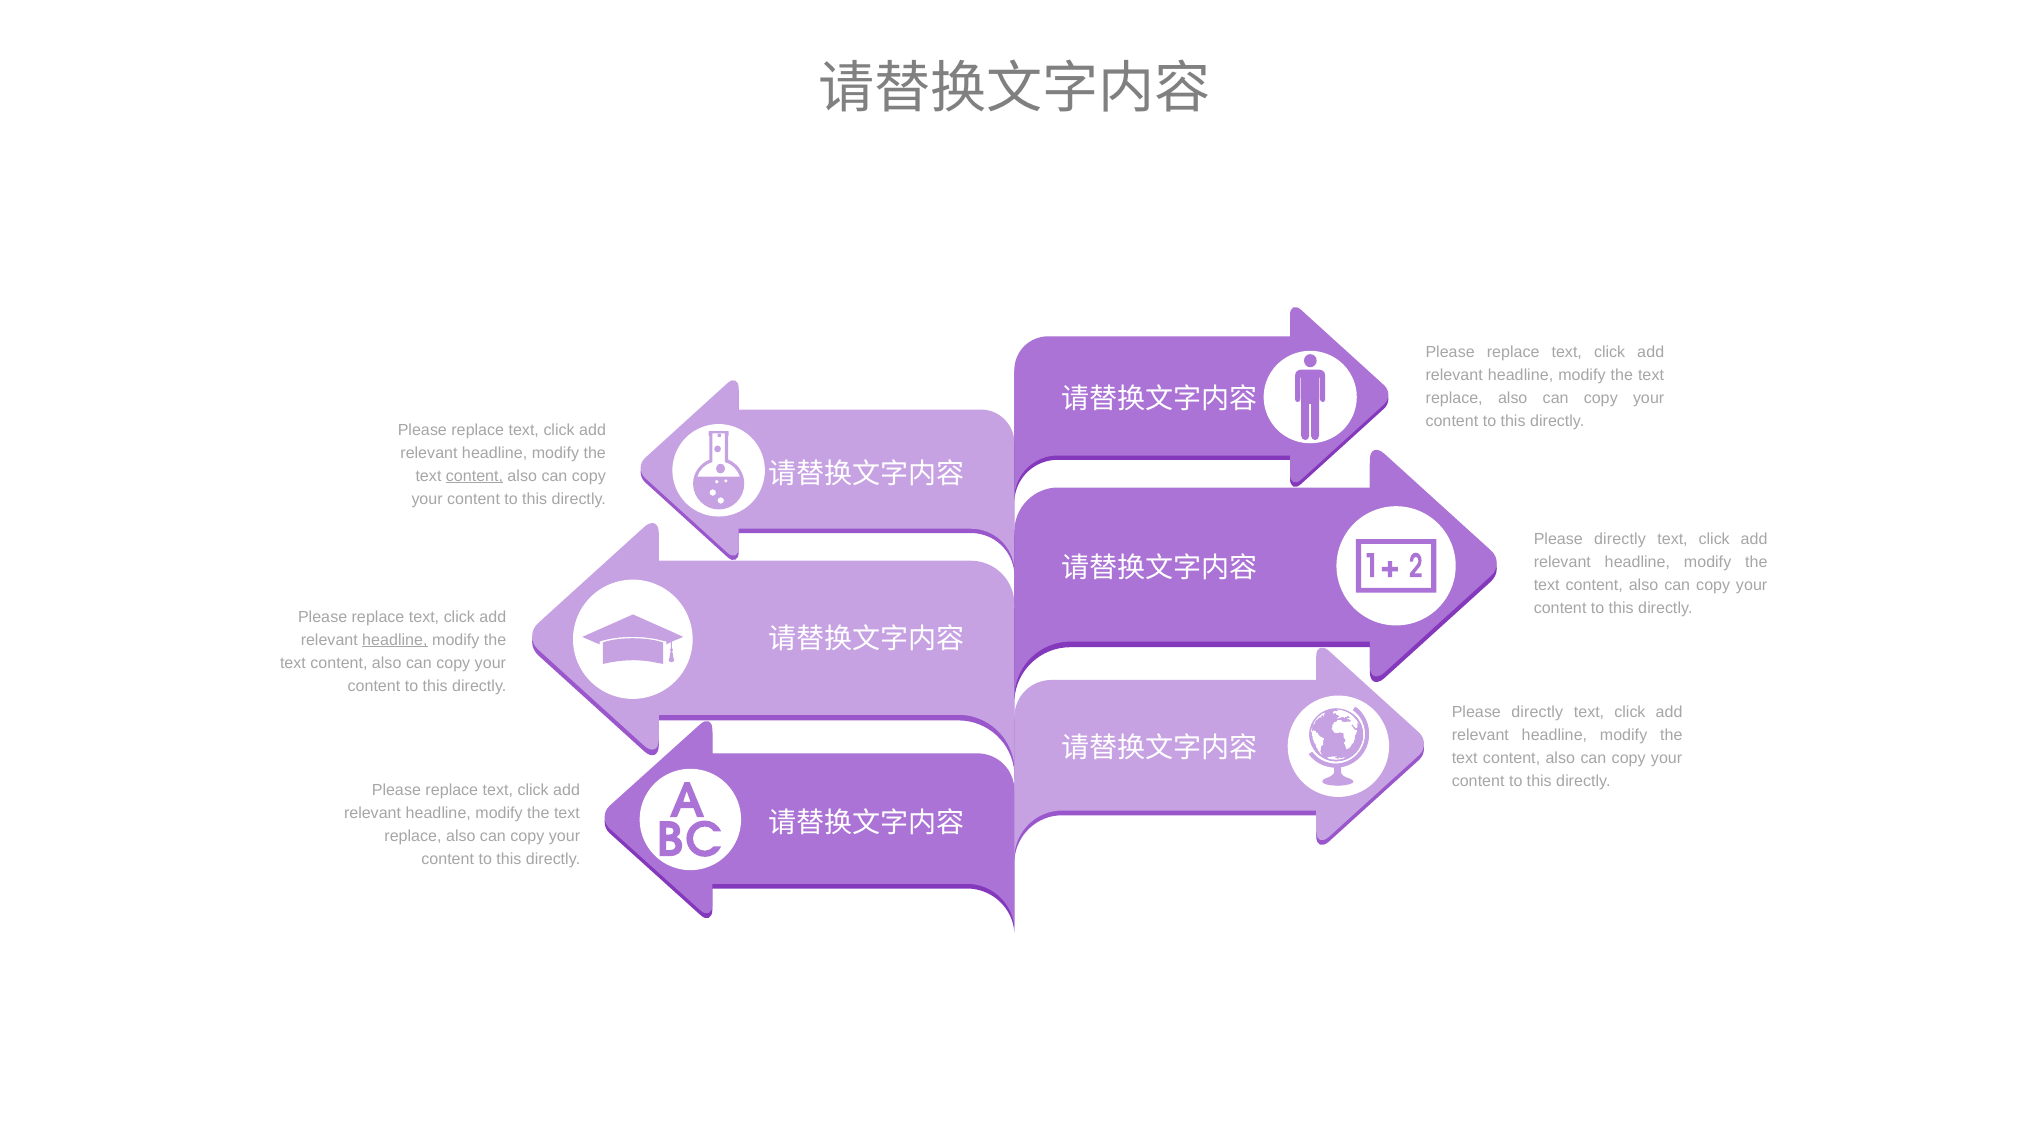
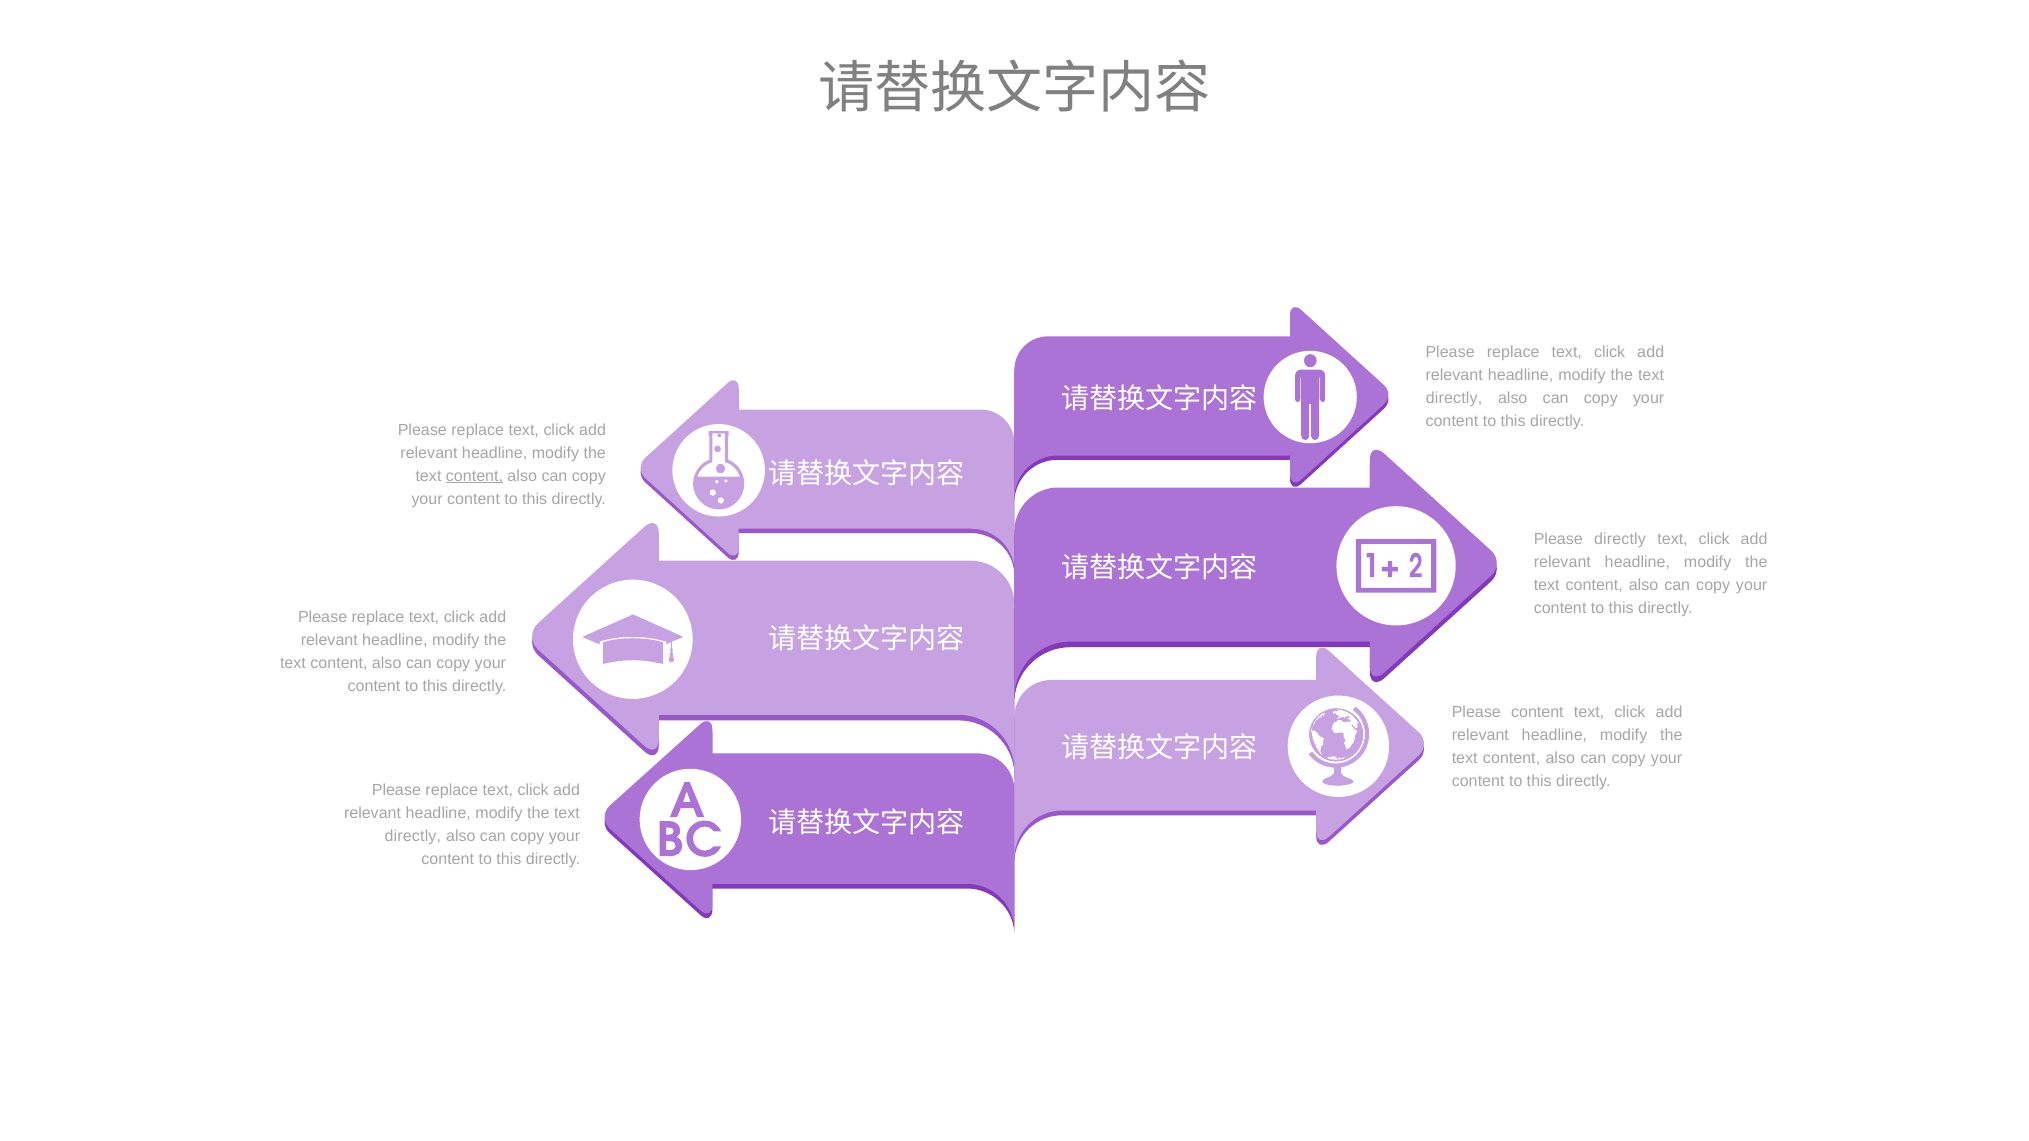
replace at (1454, 398): replace -> directly
headline at (395, 640) underline: present -> none
directly at (1537, 713): directly -> content
replace at (413, 836): replace -> directly
